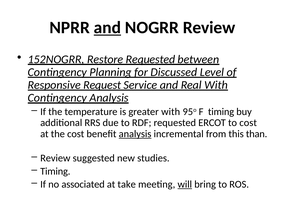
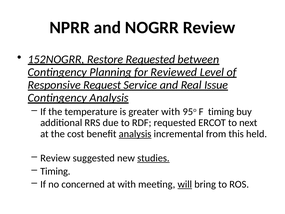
and at (107, 28) underline: present -> none
Discussed: Discussed -> Reviewed
Real With: With -> Issue
to cost: cost -> next
than: than -> held
studies underline: none -> present
associated: associated -> concerned
at take: take -> with
